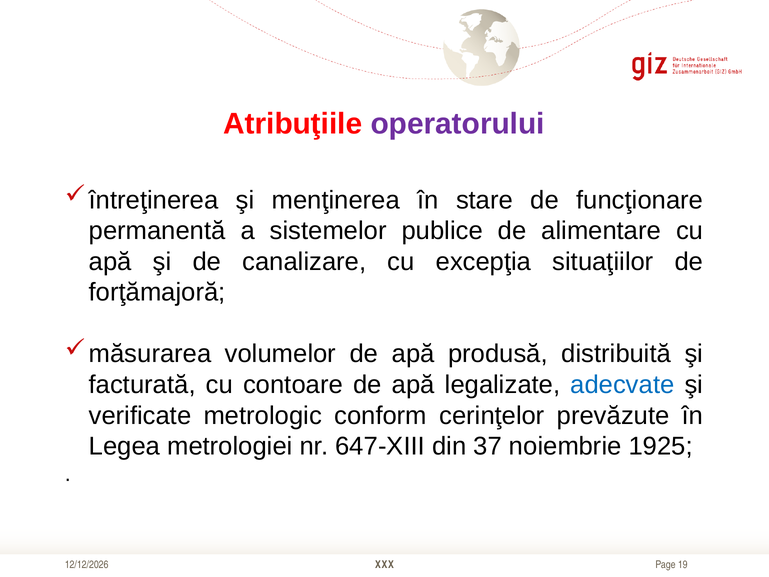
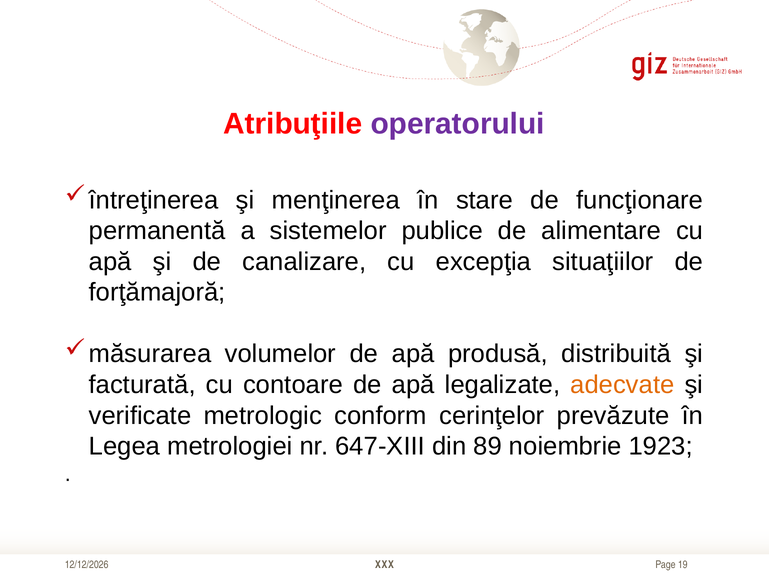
adecvate colour: blue -> orange
37: 37 -> 89
1925: 1925 -> 1923
